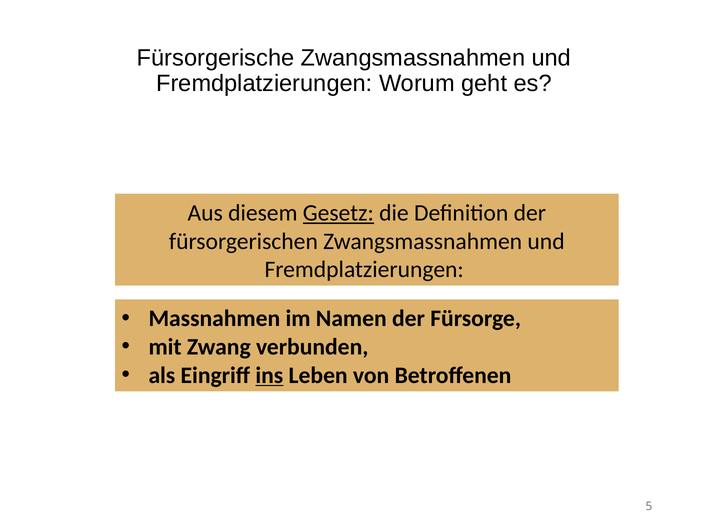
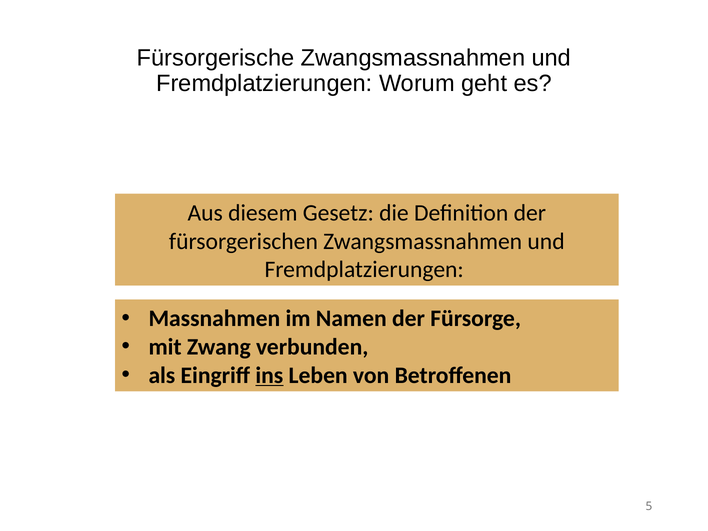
Gesetz underline: present -> none
